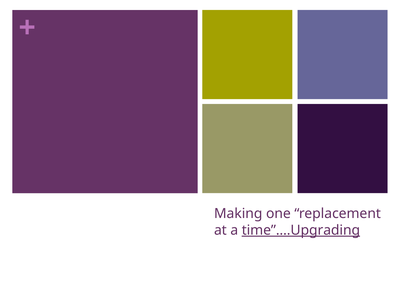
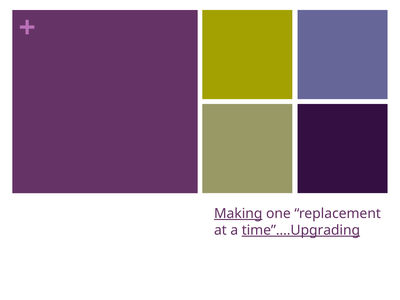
Making underline: none -> present
